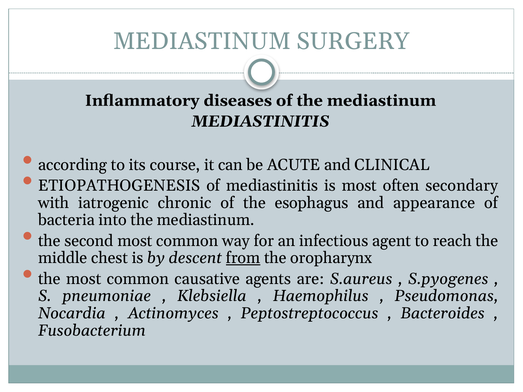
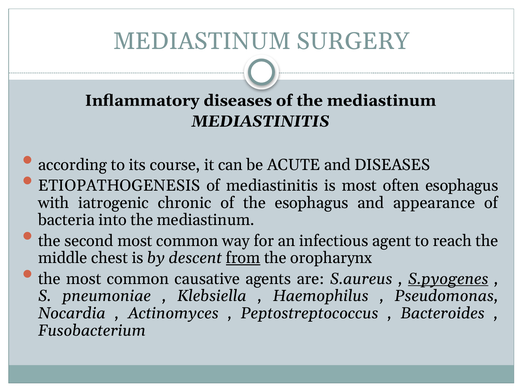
and CLINICAL: CLINICAL -> DISEASES
often secondary: secondary -> esophagus
S.pyogenes underline: none -> present
